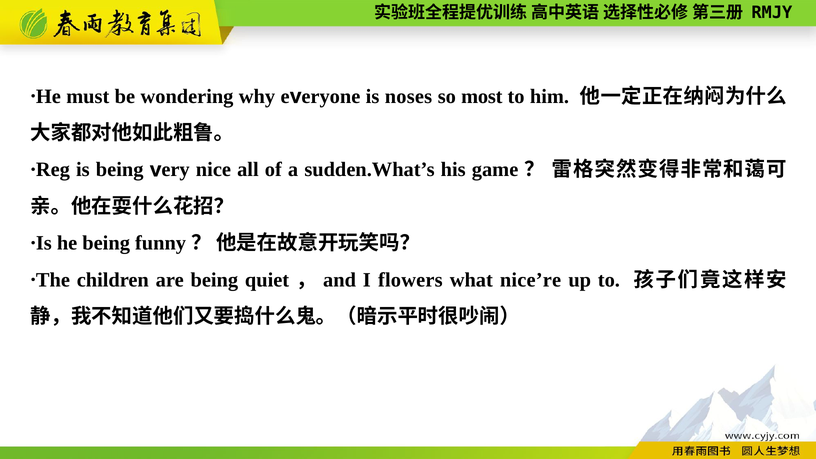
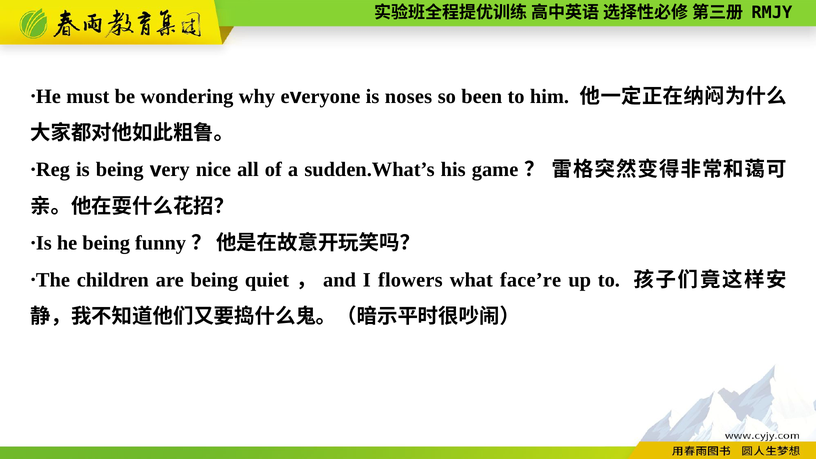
most: most -> been
nice’re: nice’re -> face’re
